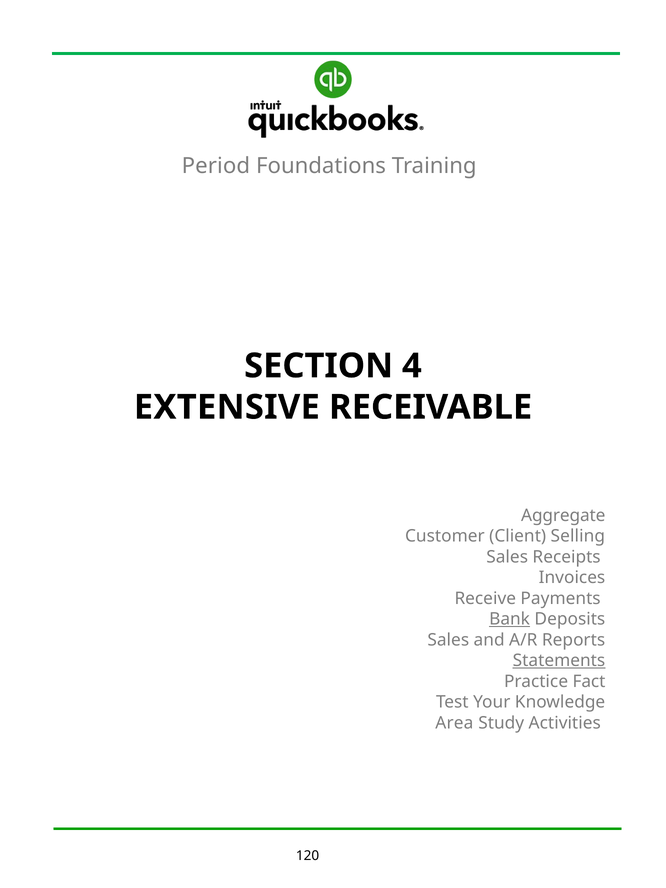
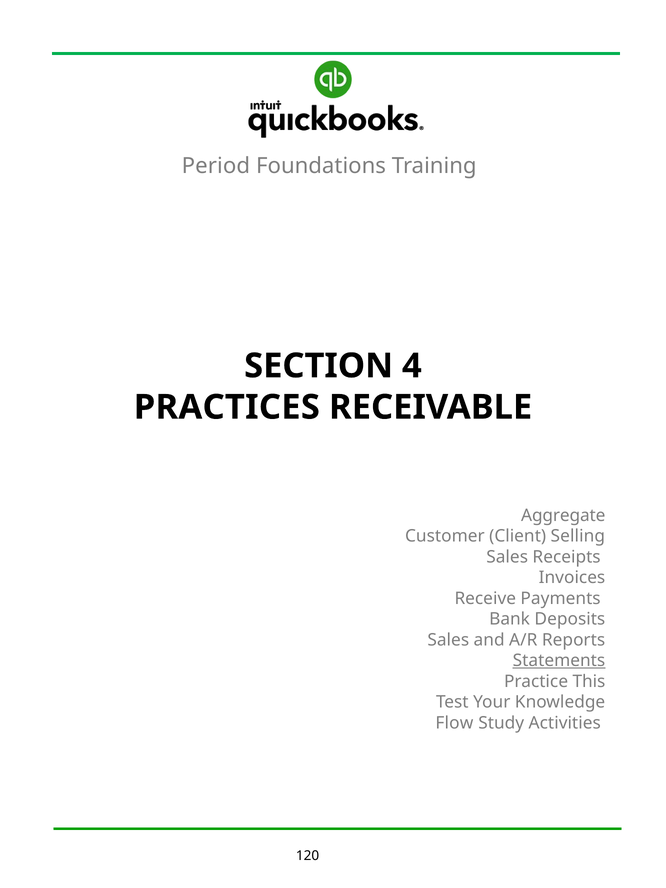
EXTENSIVE: EXTENSIVE -> PRACTICES
Bank underline: present -> none
Fact: Fact -> This
Area: Area -> Flow
